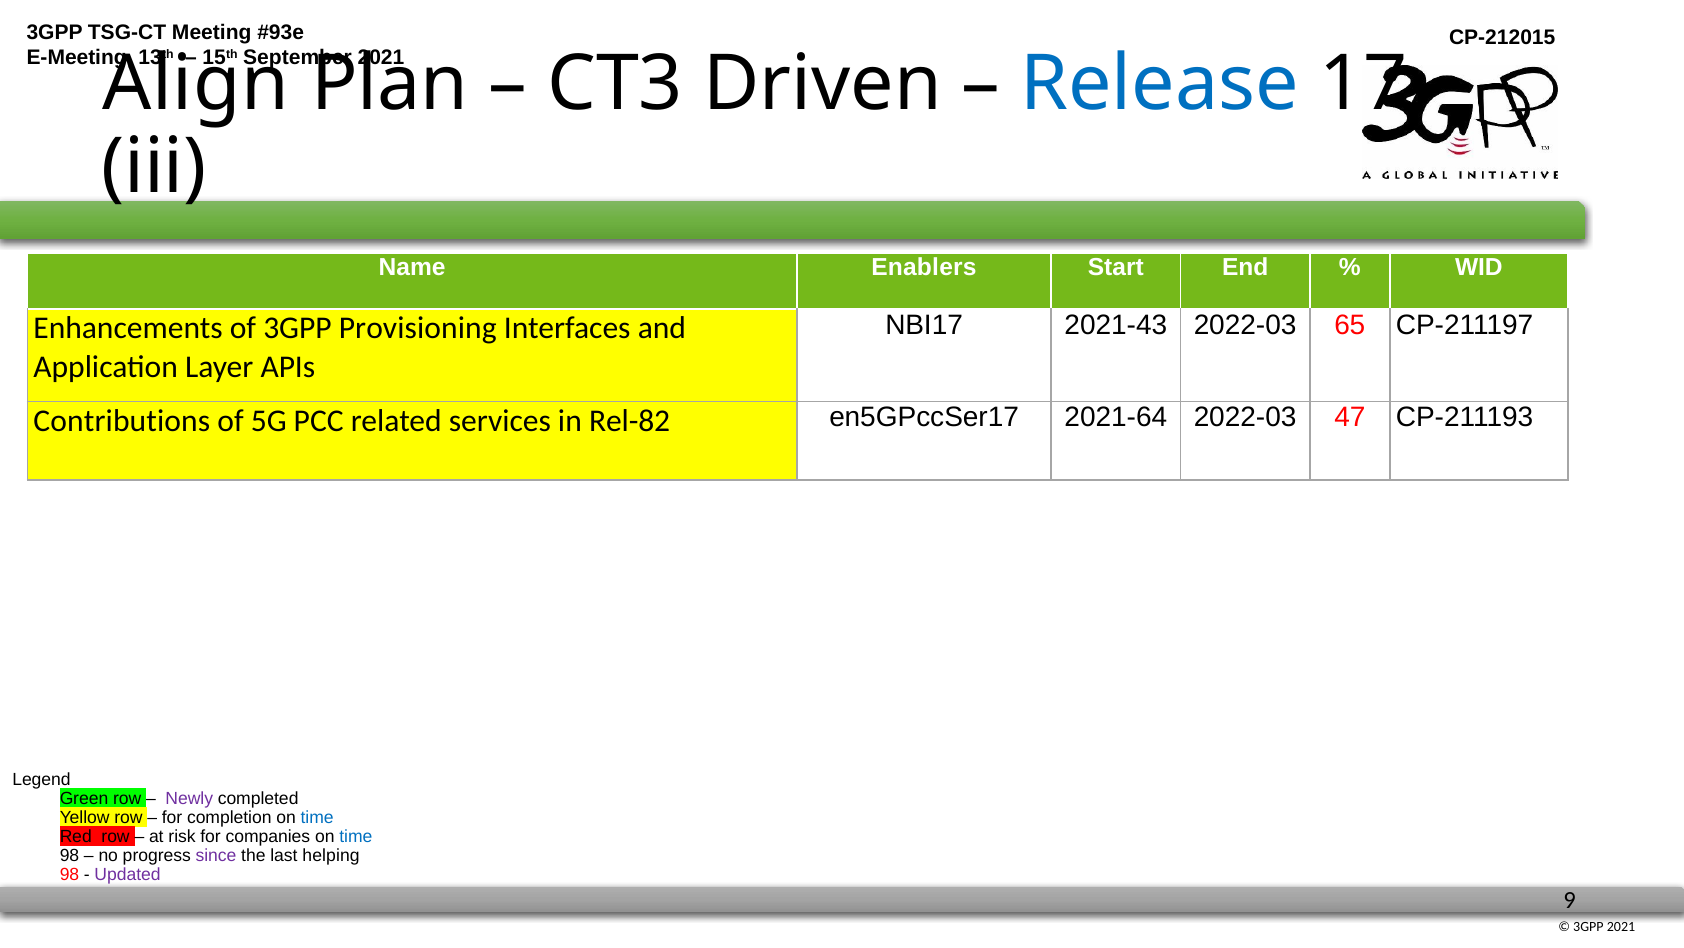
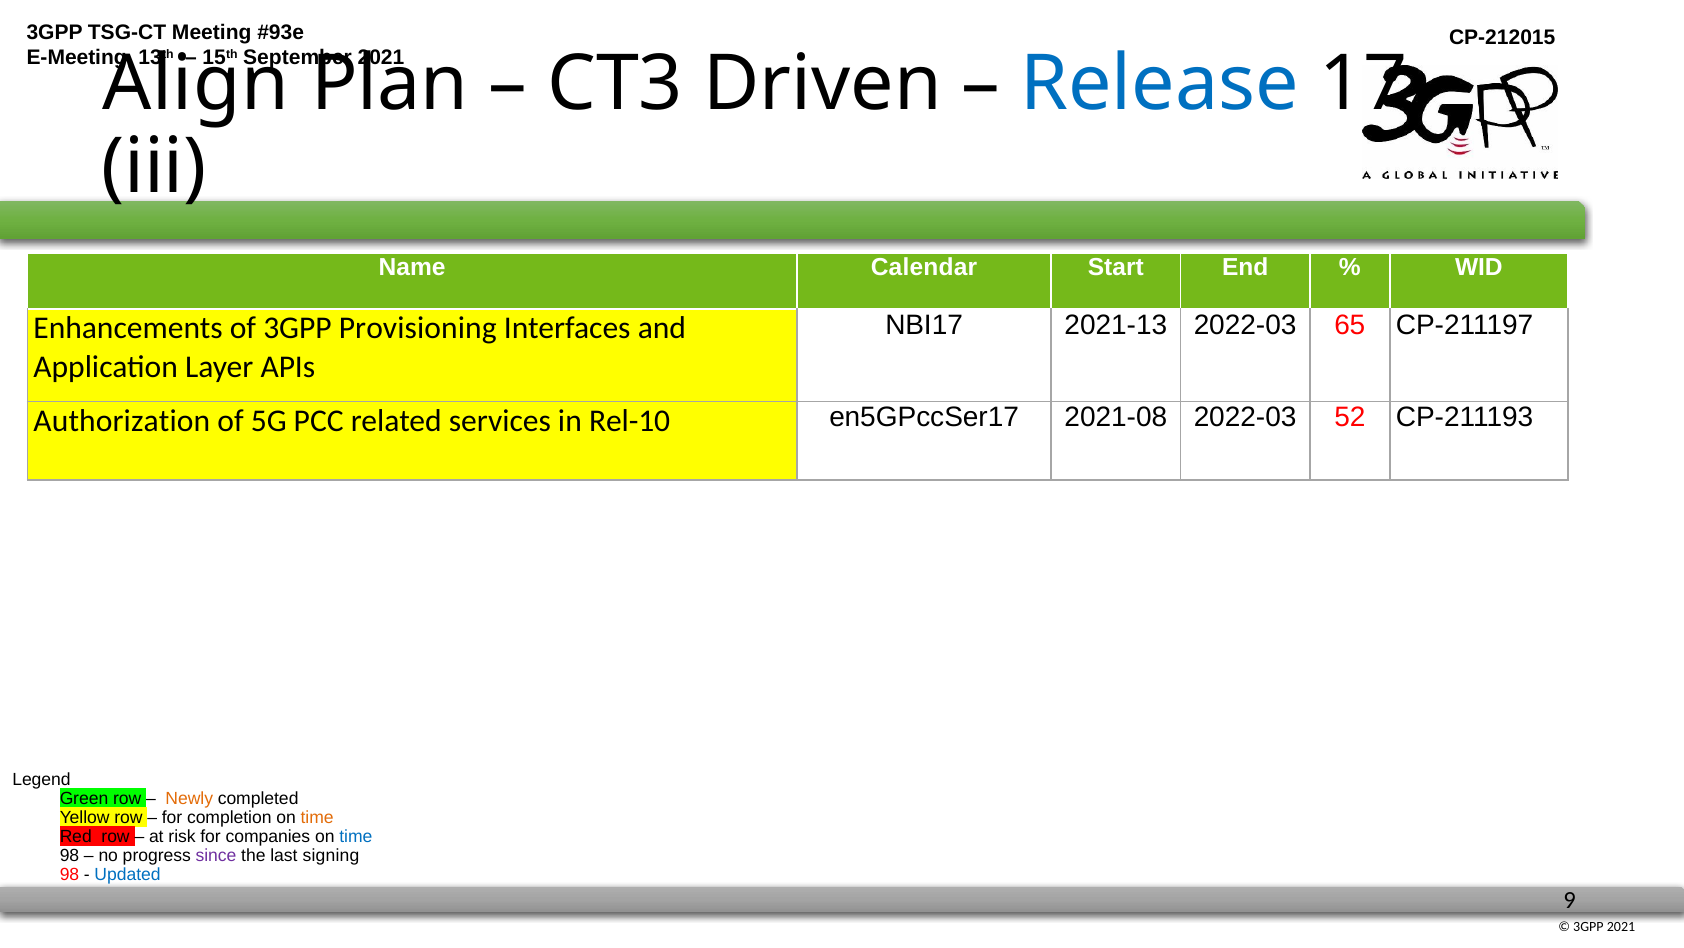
Enablers: Enablers -> Calendar
2021-43: 2021-43 -> 2021-13
Contributions: Contributions -> Authorization
Rel-82: Rel-82 -> Rel-10
2021-64: 2021-64 -> 2021-08
47: 47 -> 52
Newly colour: purple -> orange
time at (317, 817) colour: blue -> orange
helping: helping -> signing
Updated colour: purple -> blue
